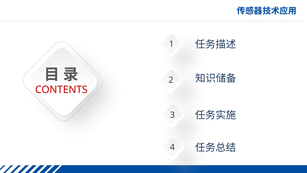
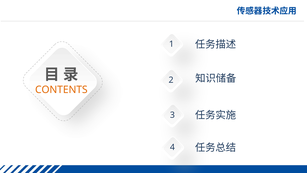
CONTENTS colour: red -> orange
